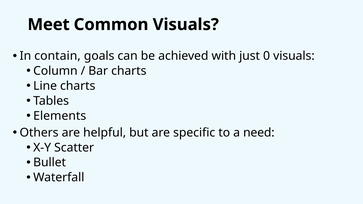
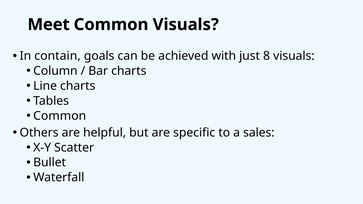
0: 0 -> 8
Elements at (60, 116): Elements -> Common
need: need -> sales
